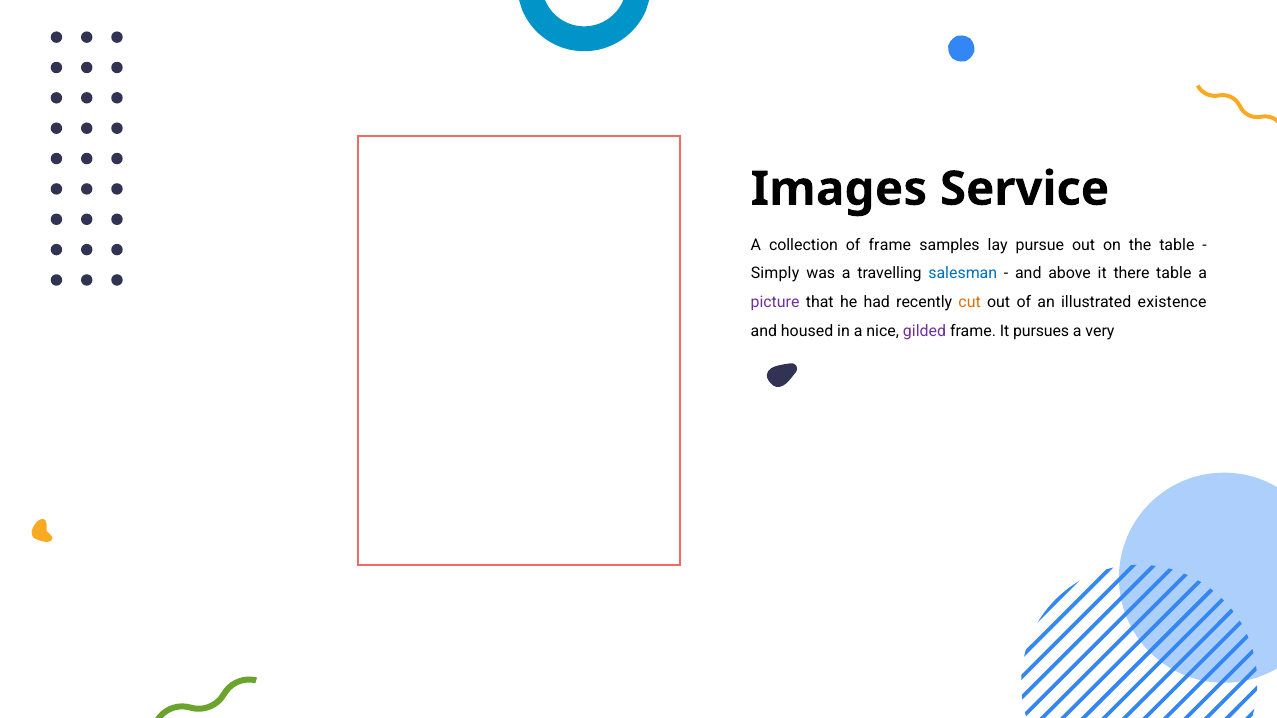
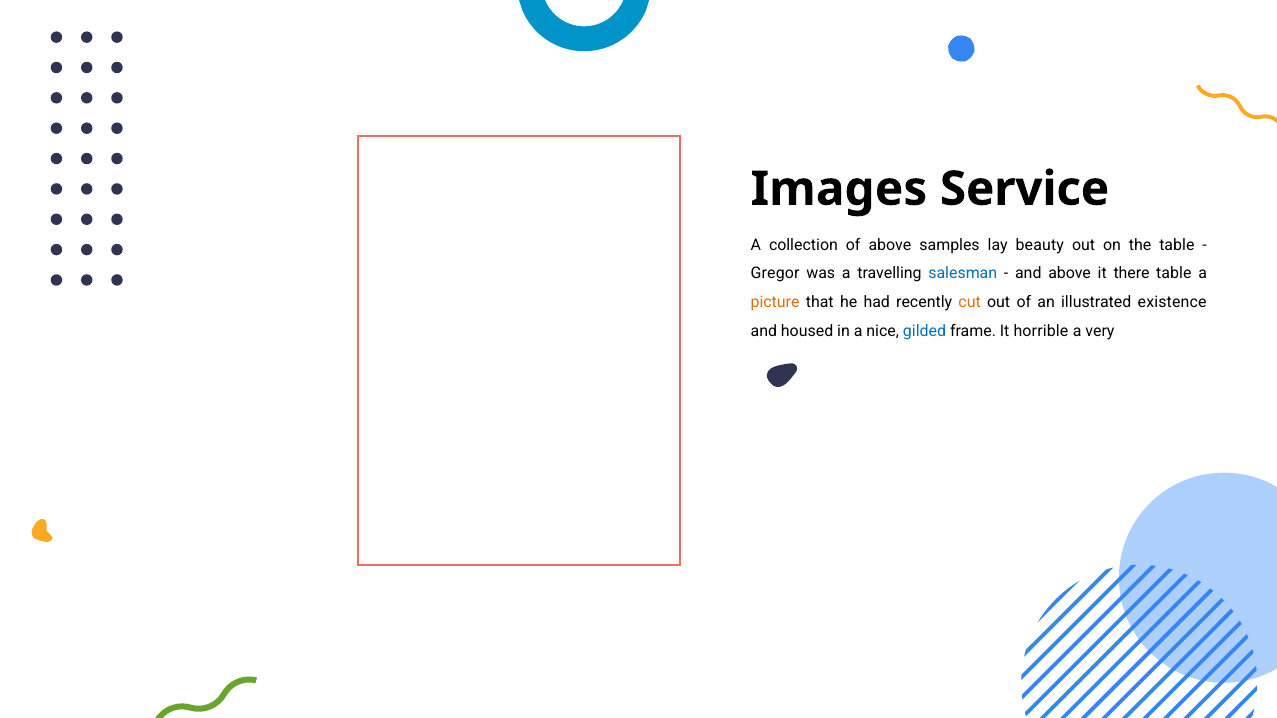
of frame: frame -> above
pursue: pursue -> beauty
Simply: Simply -> Gregor
picture colour: purple -> orange
gilded colour: purple -> blue
pursues: pursues -> horrible
